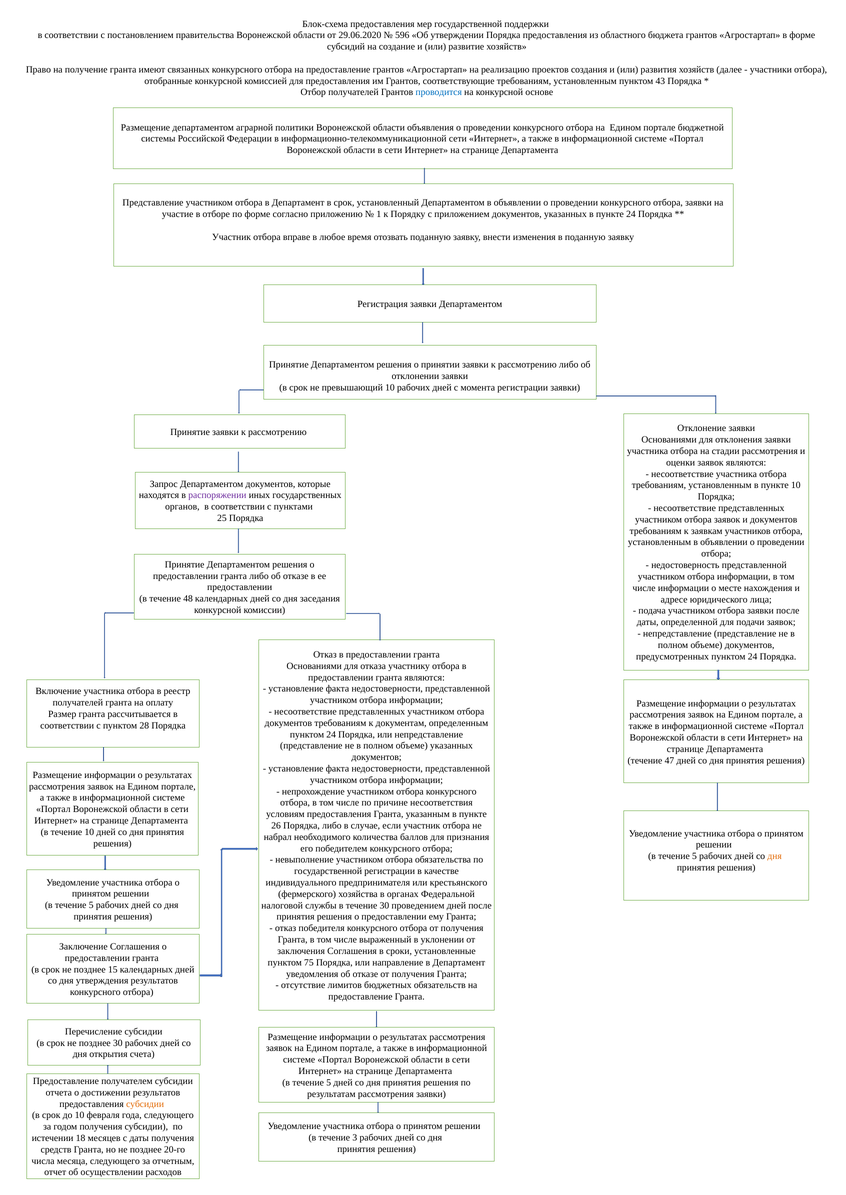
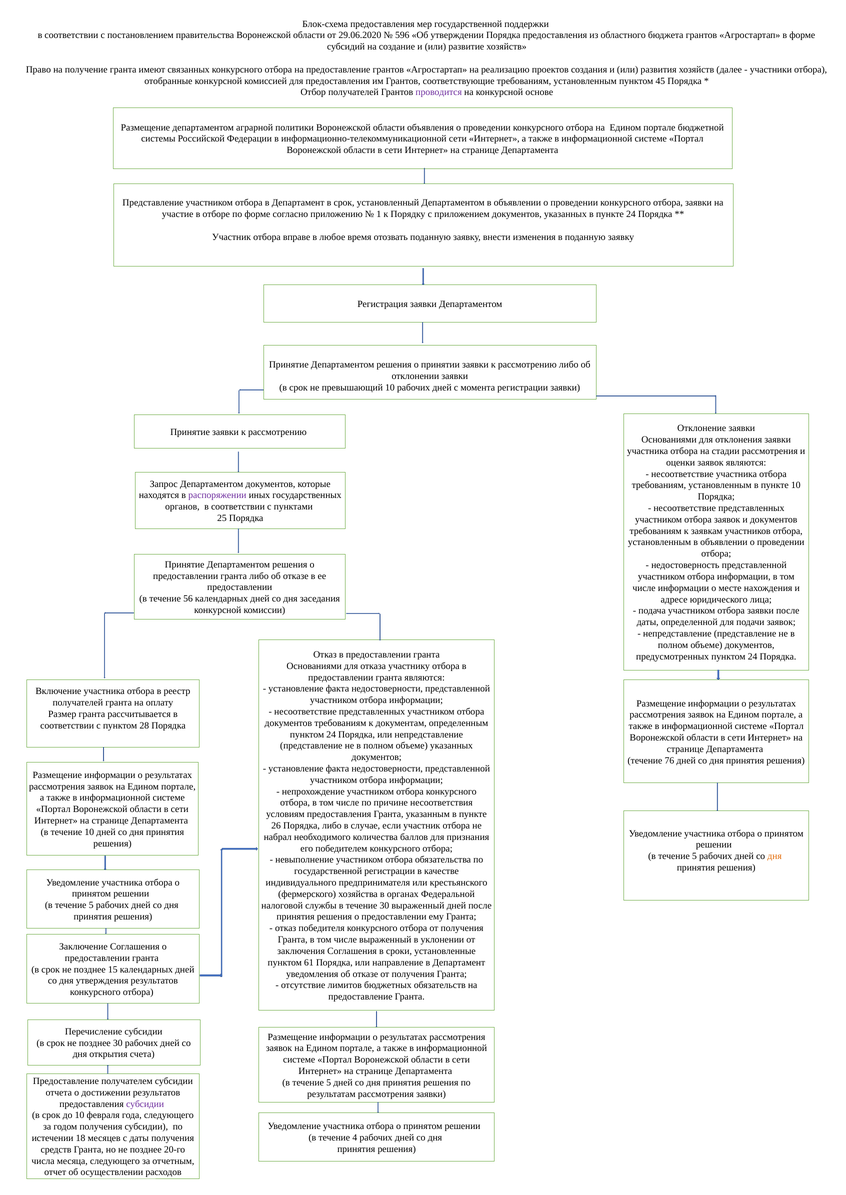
43: 43 -> 45
проводится colour: blue -> purple
48: 48 -> 56
47: 47 -> 76
30 проведением: проведением -> выраженный
75: 75 -> 61
субсидии at (145, 1104) colour: orange -> purple
3: 3 -> 4
